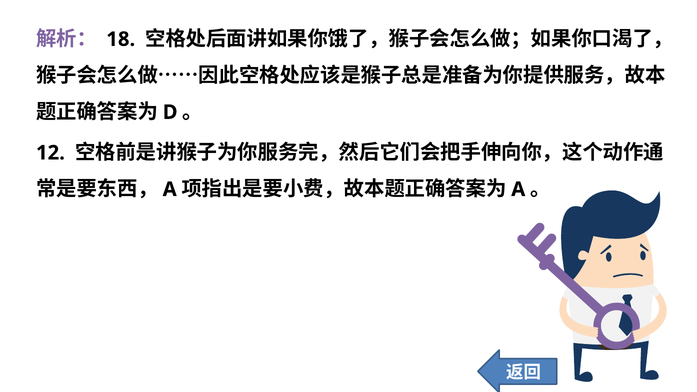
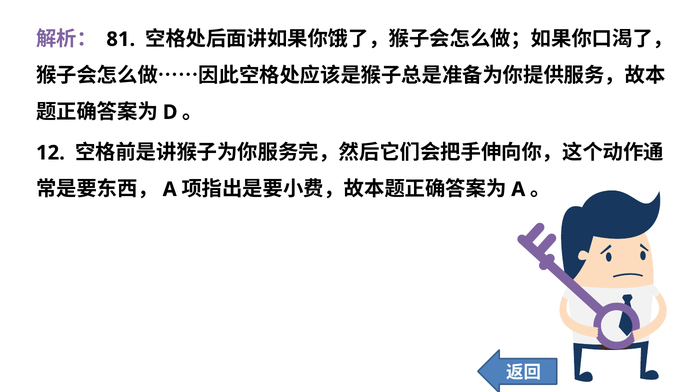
18: 18 -> 81
